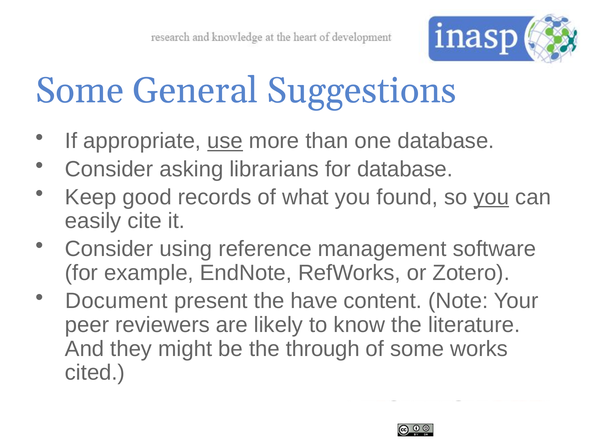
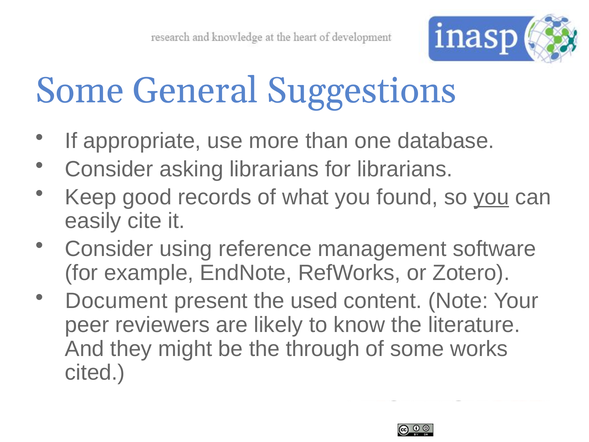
use underline: present -> none
for database: database -> librarians
have: have -> used
